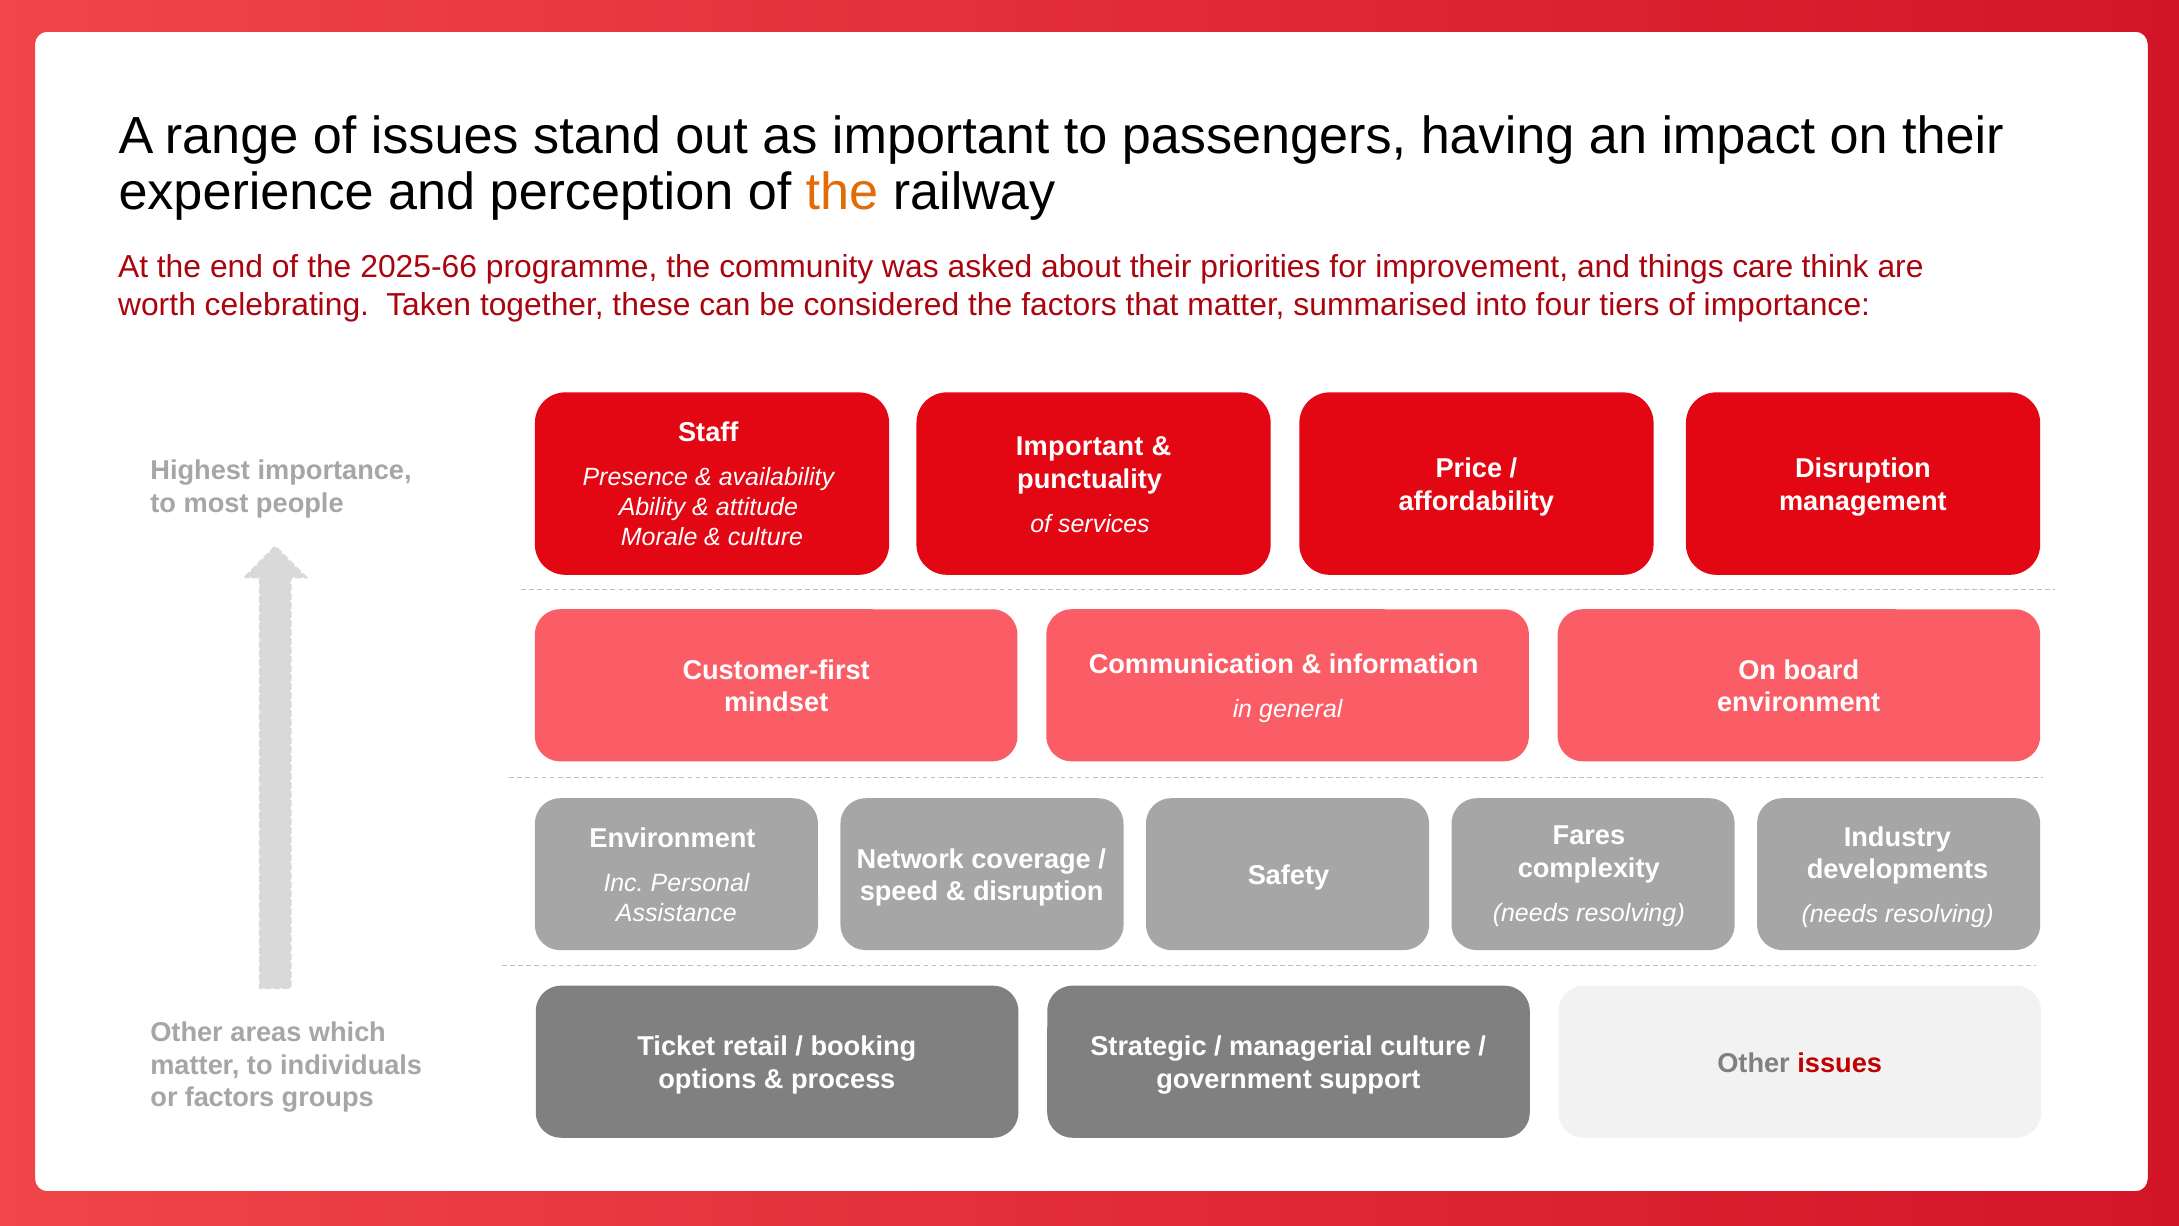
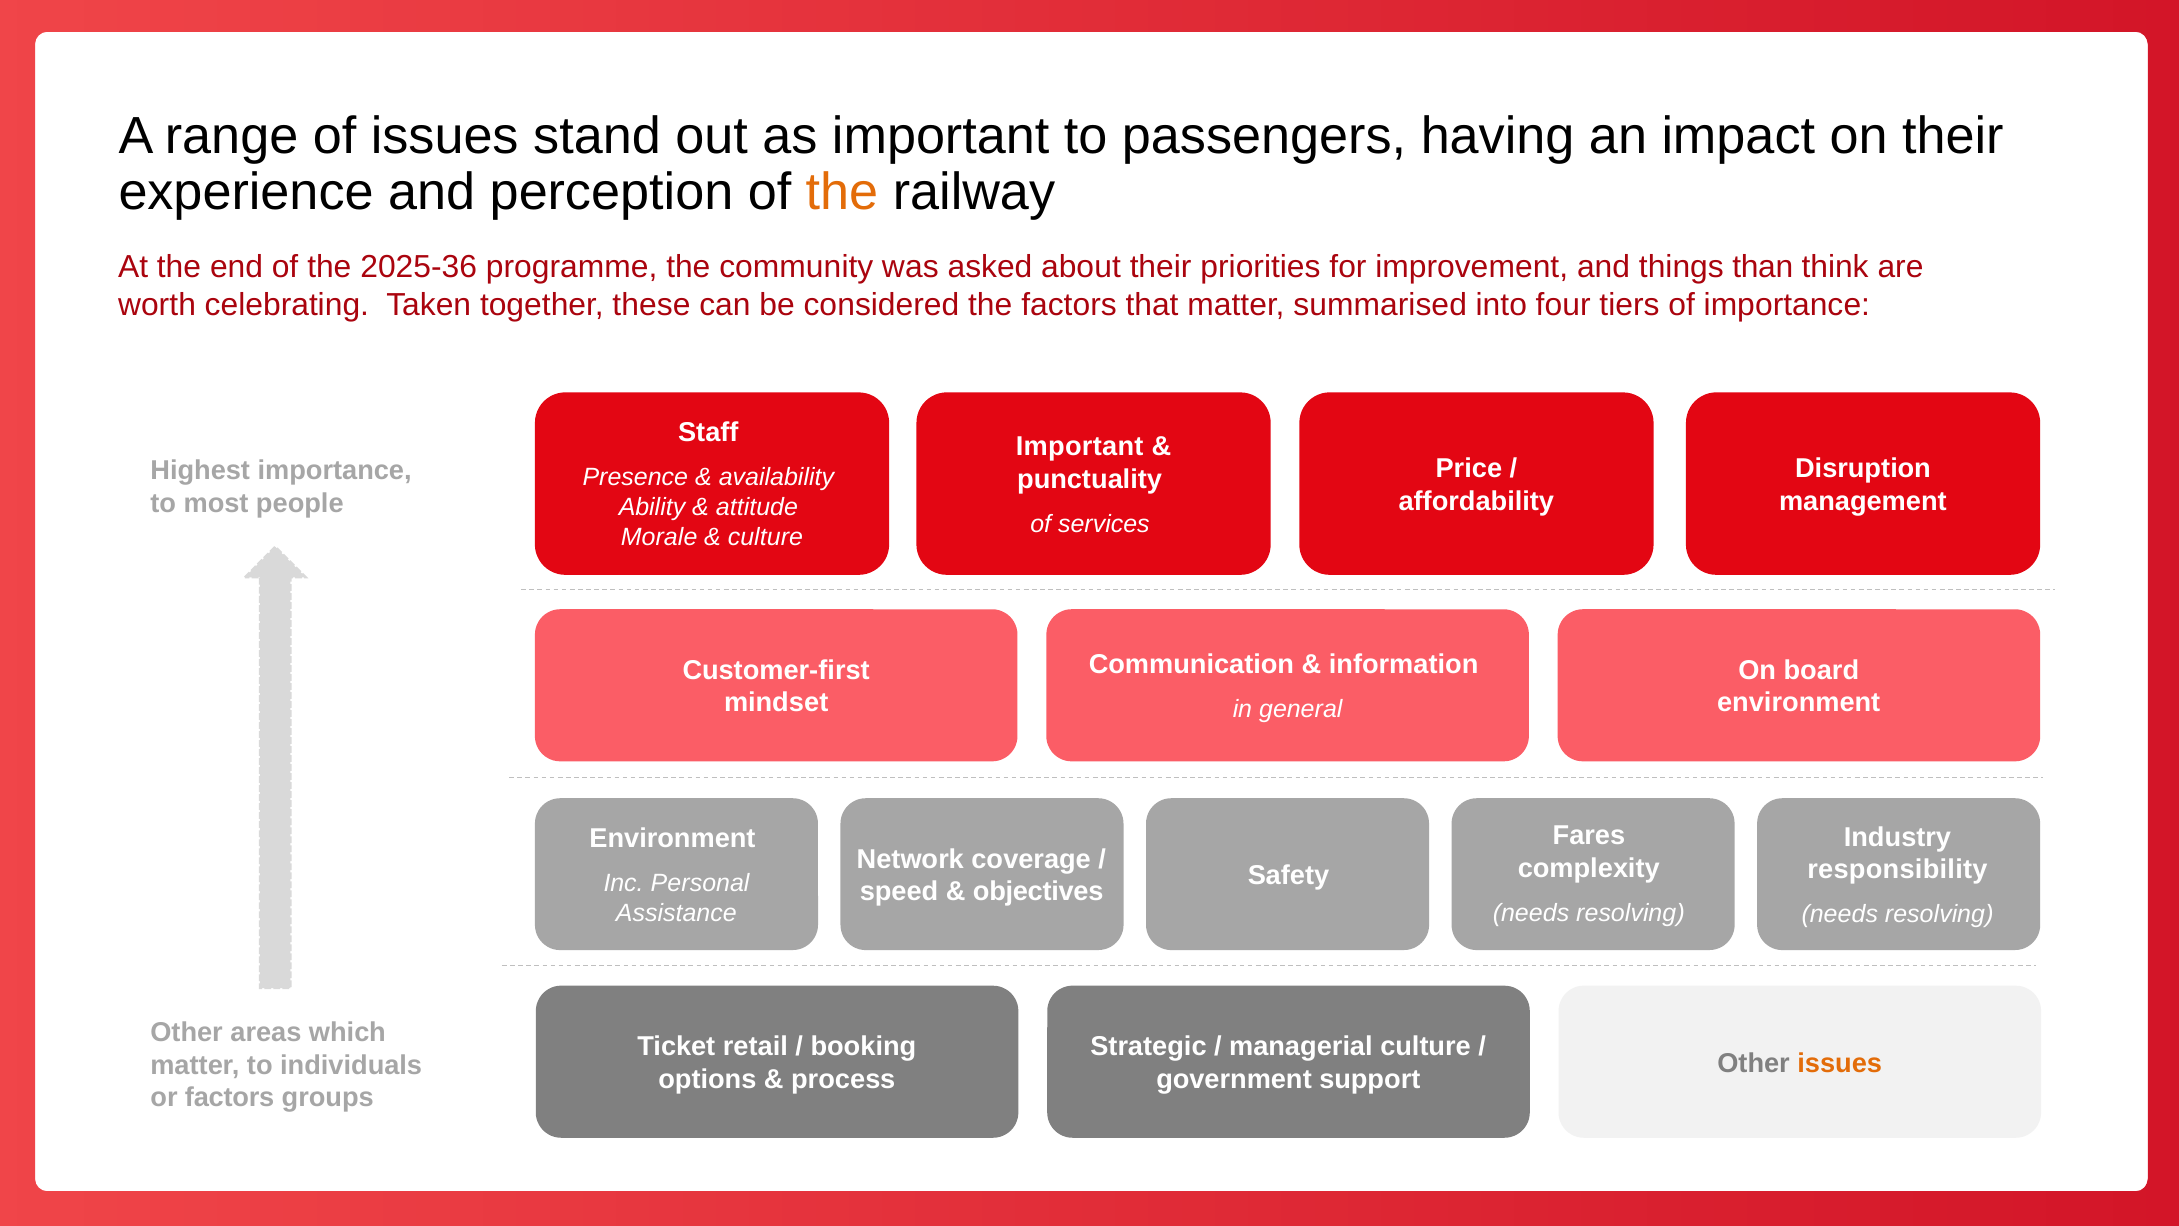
2025-66: 2025-66 -> 2025-36
care: care -> than
developments: developments -> responsibility
disruption at (1038, 892): disruption -> objectives
issues at (1840, 1063) colour: red -> orange
